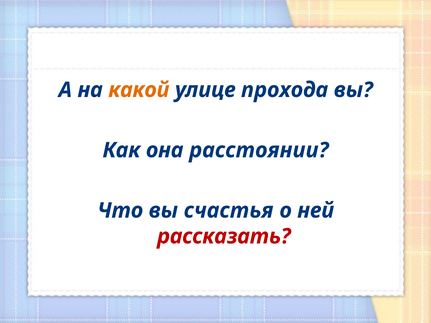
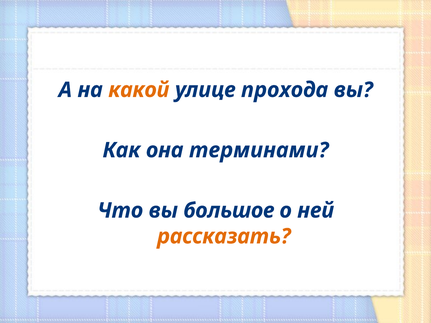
расстоянии: расстоянии -> терминами
счастья: счастья -> большое
рассказать colour: red -> orange
